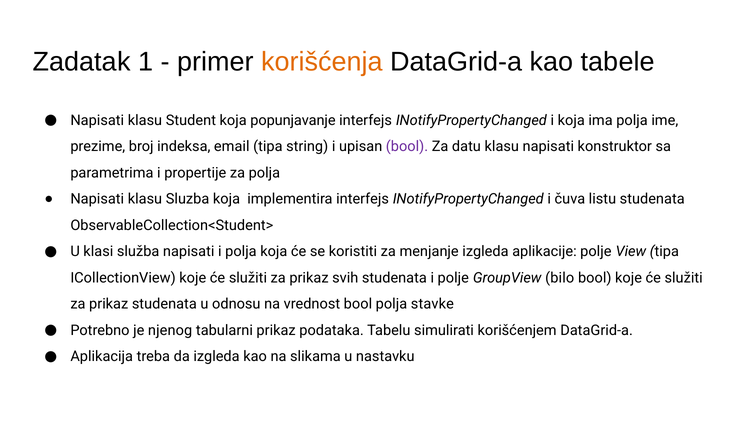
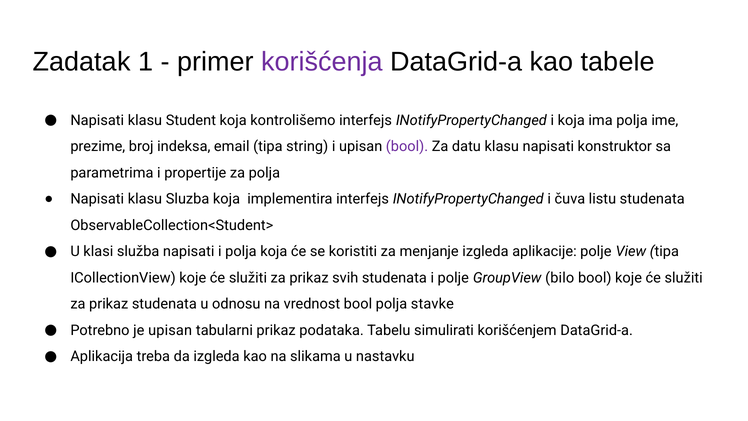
korišćenja colour: orange -> purple
popunjavanje: popunjavanje -> kontrolišemo
je njenog: njenog -> upisan
